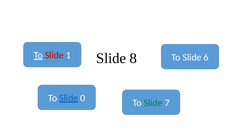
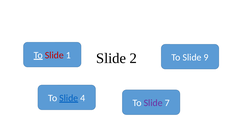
8: 8 -> 2
6: 6 -> 9
0: 0 -> 4
Slide at (153, 103) colour: green -> purple
